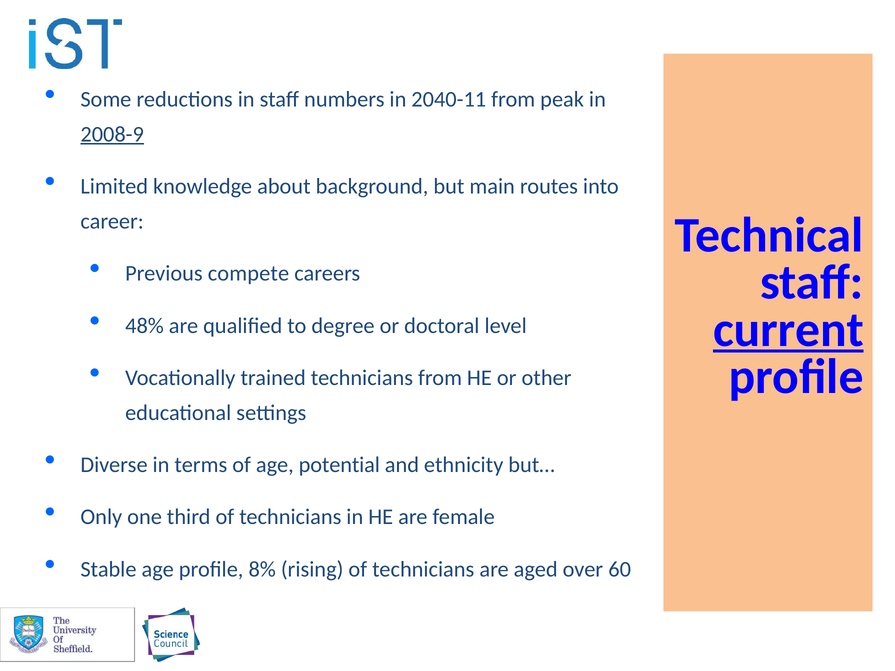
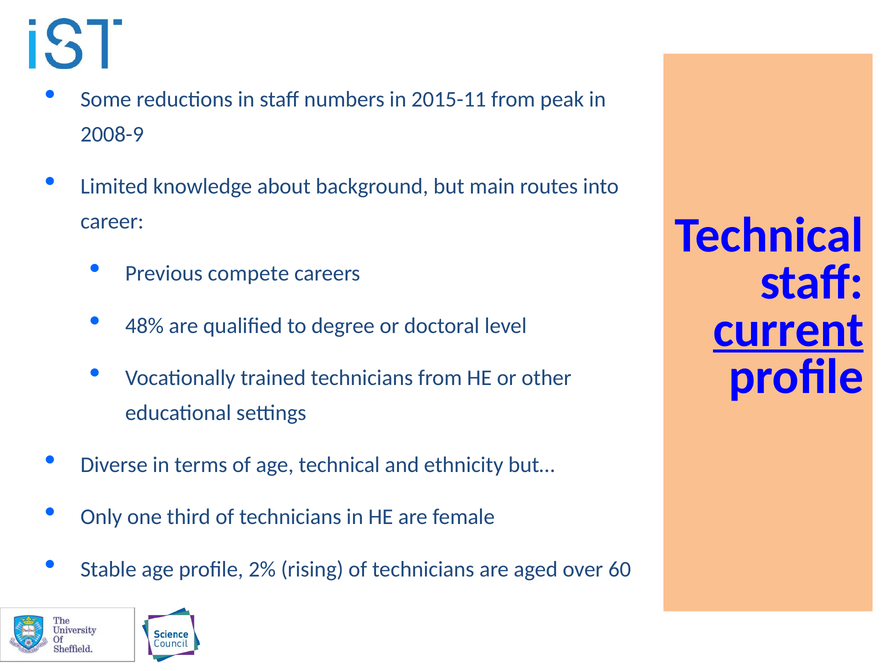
2040-11: 2040-11 -> 2015-11
2008-9 underline: present -> none
age potential: potential -> technical
8%: 8% -> 2%
